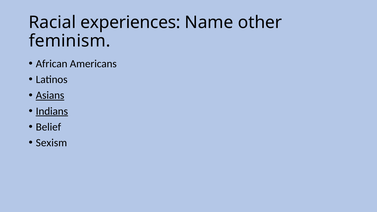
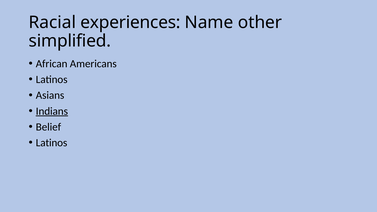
feminism: feminism -> simplified
Asians underline: present -> none
Sexism at (51, 143): Sexism -> Latinos
